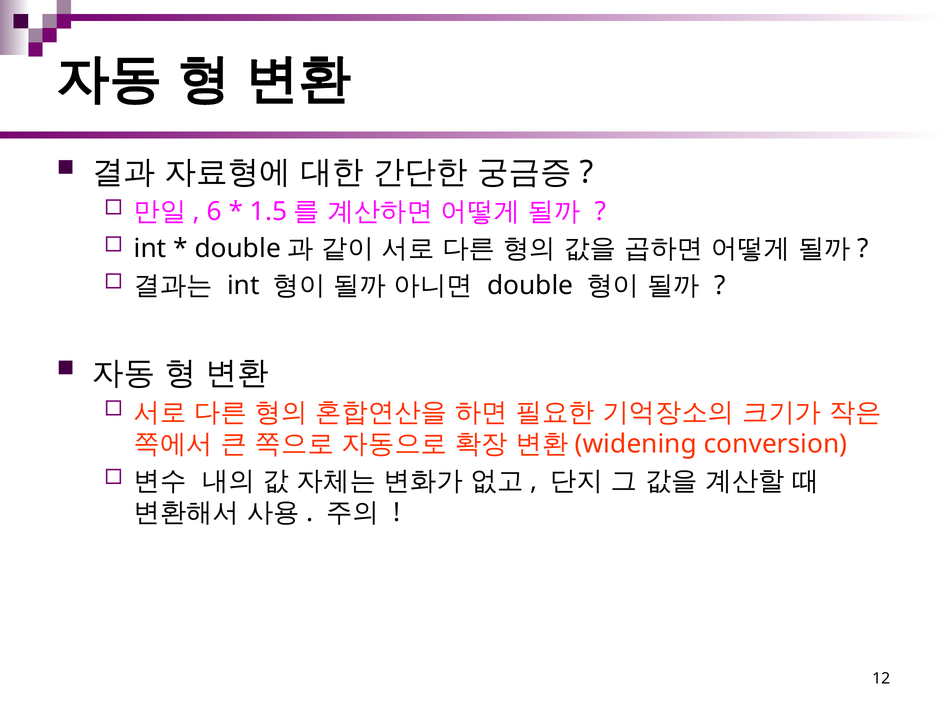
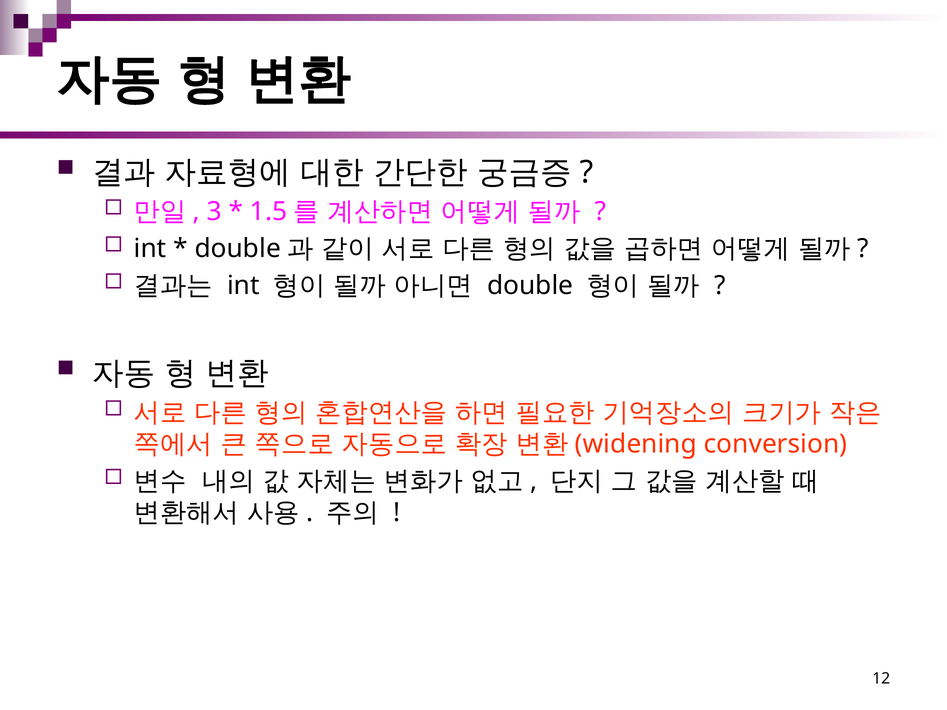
6: 6 -> 3
